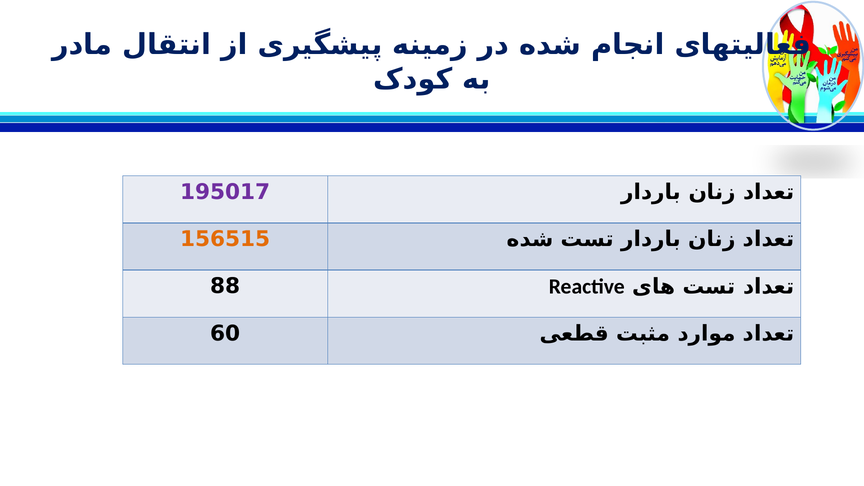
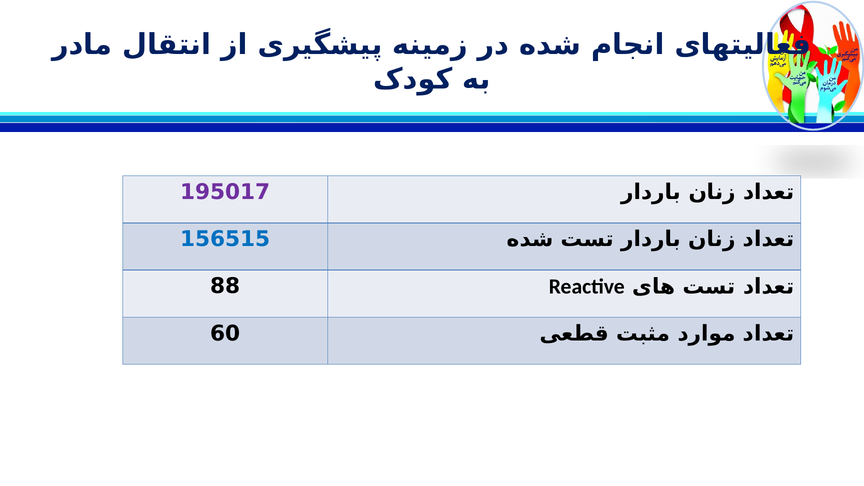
156515 colour: orange -> blue
